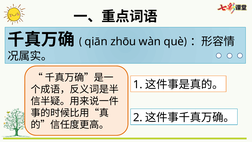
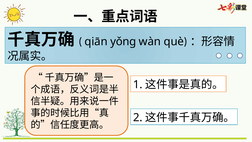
zhōu: zhōu -> yǒng
